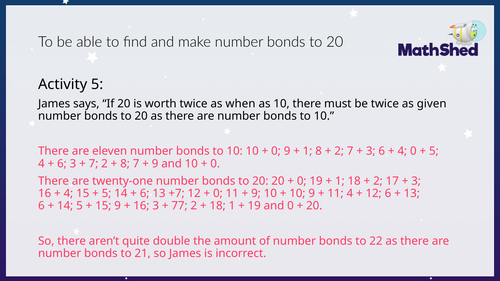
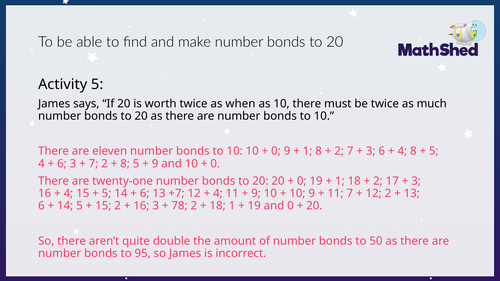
given: given -> much
4 0: 0 -> 8
8 7: 7 -> 5
0 at (218, 194): 0 -> 4
11 4: 4 -> 7
12 6: 6 -> 2
15 9: 9 -> 2
77: 77 -> 78
22: 22 -> 50
21: 21 -> 95
